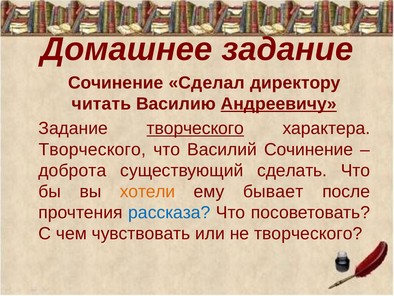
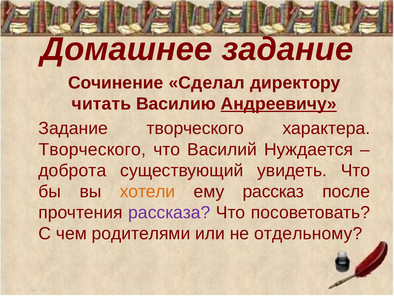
творческого at (195, 128) underline: present -> none
Василий Сочинение: Сочинение -> Нуждается
сделать: сделать -> увидеть
бывает: бывает -> рассказ
рассказа colour: blue -> purple
чувствовать: чувствовать -> родителями
не творческого: творческого -> отдельному
